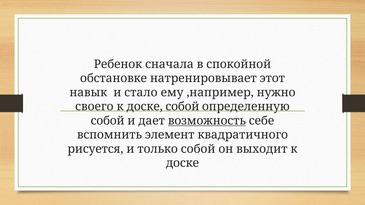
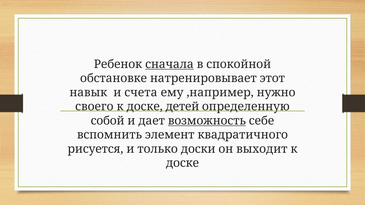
сначала underline: none -> present
стало: стало -> счета
доске собой: собой -> детей
только собой: собой -> доски
